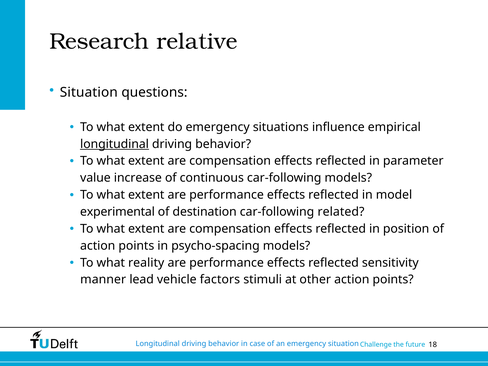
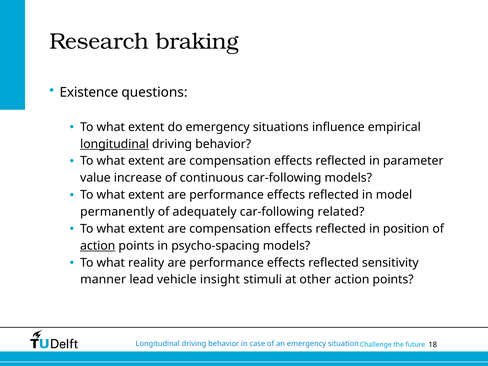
relative: relative -> braking
Situation at (89, 92): Situation -> Existence
experimental: experimental -> permanently
destination: destination -> adequately
action at (98, 246) underline: none -> present
factors: factors -> insight
